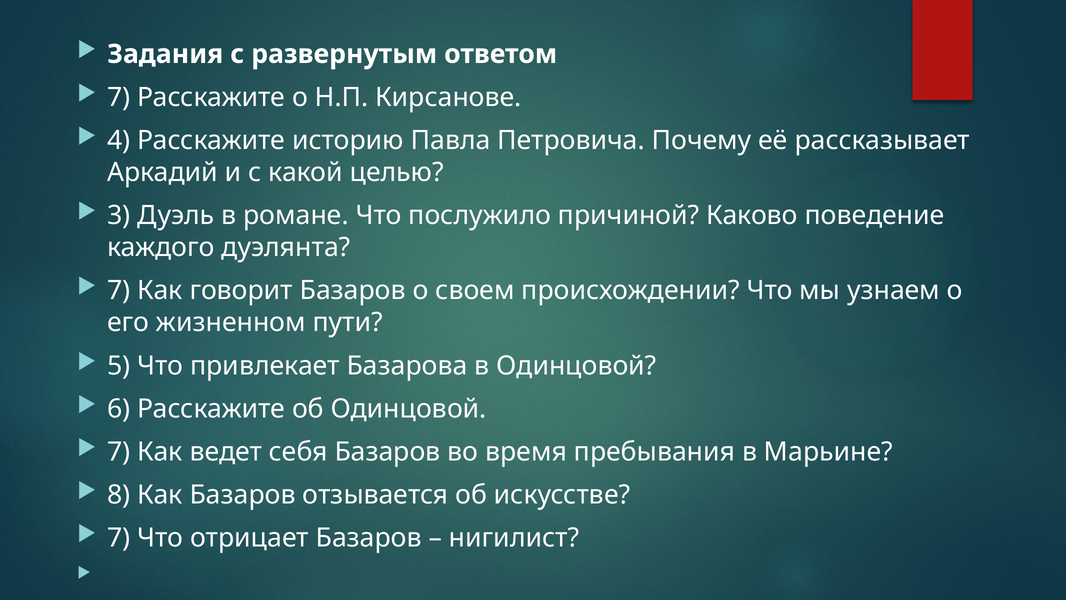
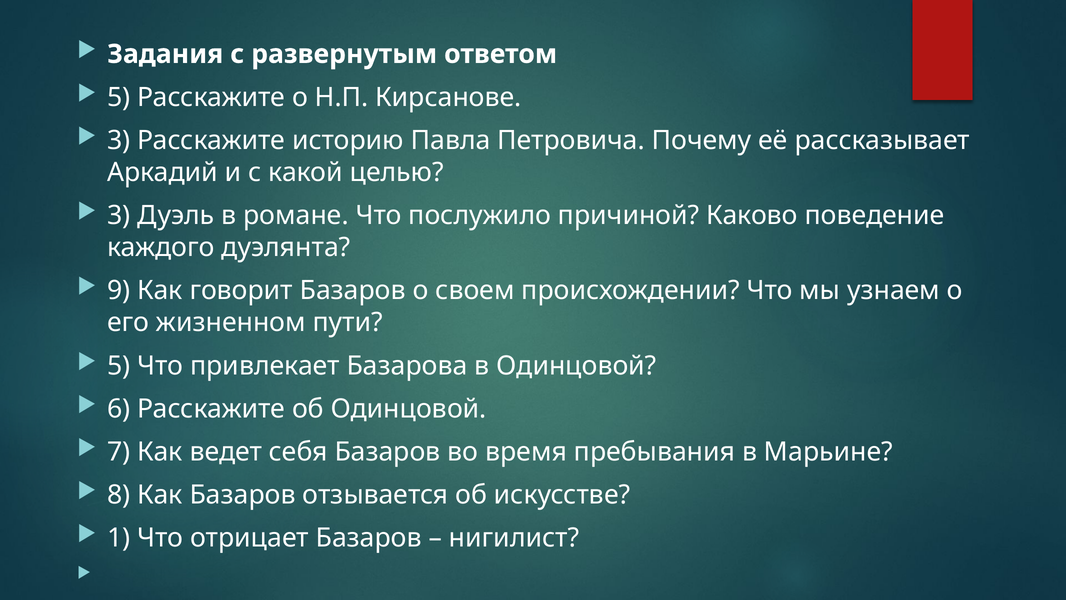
7 at (119, 97): 7 -> 5
4 at (119, 140): 4 -> 3
7 at (119, 290): 7 -> 9
7 at (119, 538): 7 -> 1
